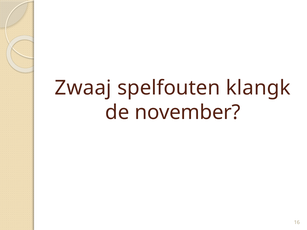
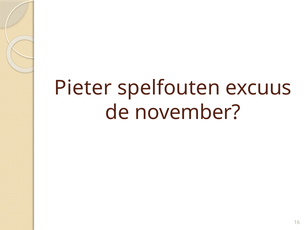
Zwaaj: Zwaaj -> Pieter
klangk: klangk -> excuus
